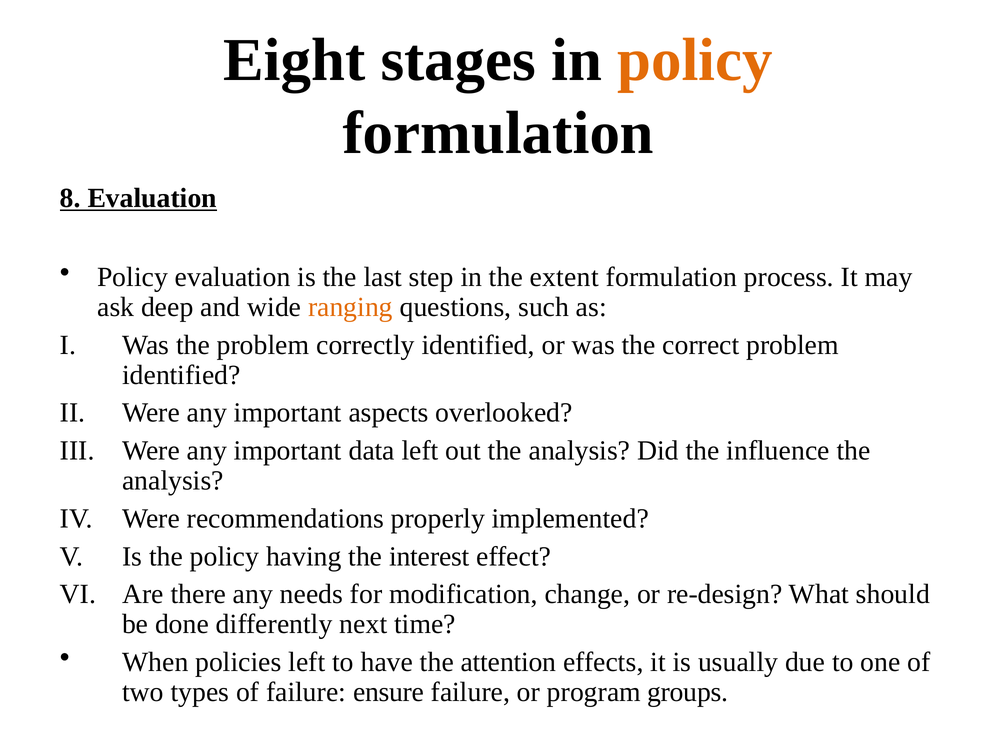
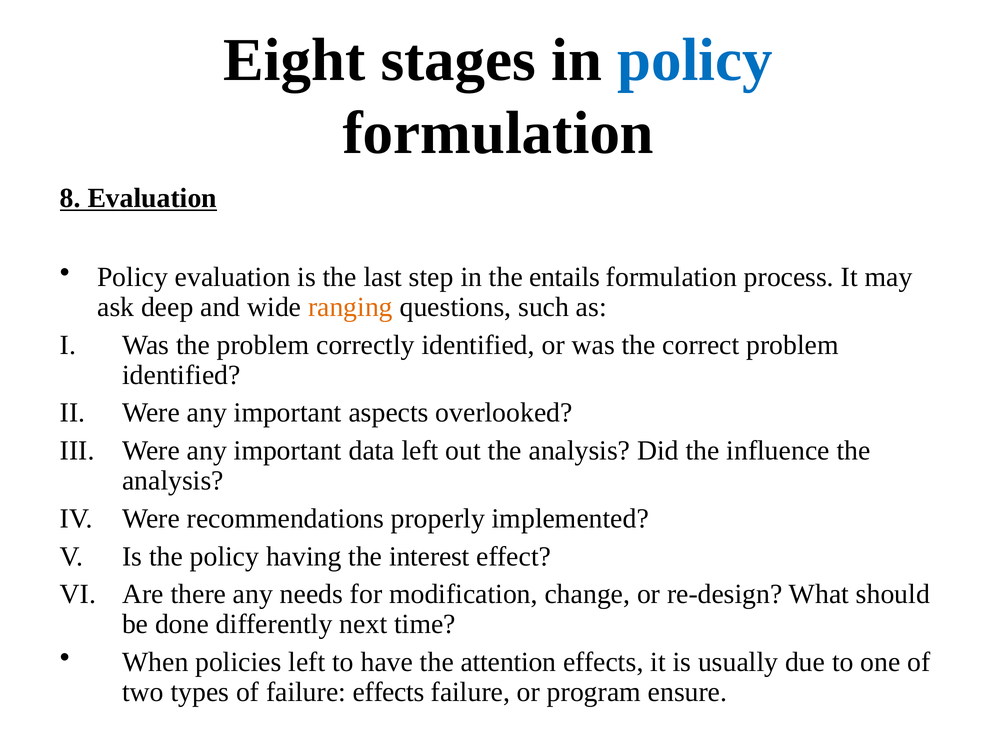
policy at (695, 60) colour: orange -> blue
extent: extent -> entails
failure ensure: ensure -> effects
groups: groups -> ensure
